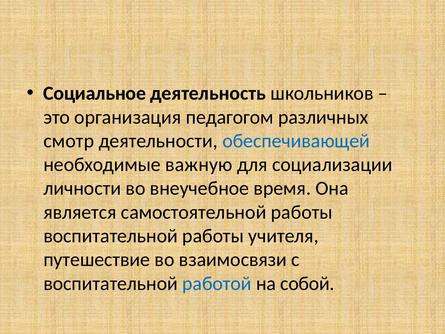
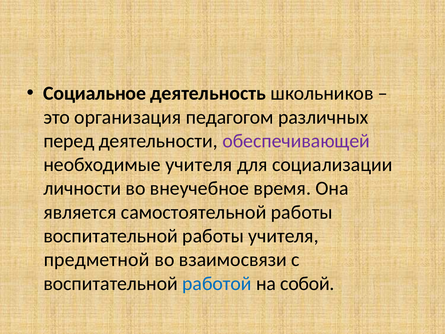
смотр: смотр -> перед
обеспечивающей colour: blue -> purple
необходимые важную: важную -> учителя
путешествие: путешествие -> предметной
